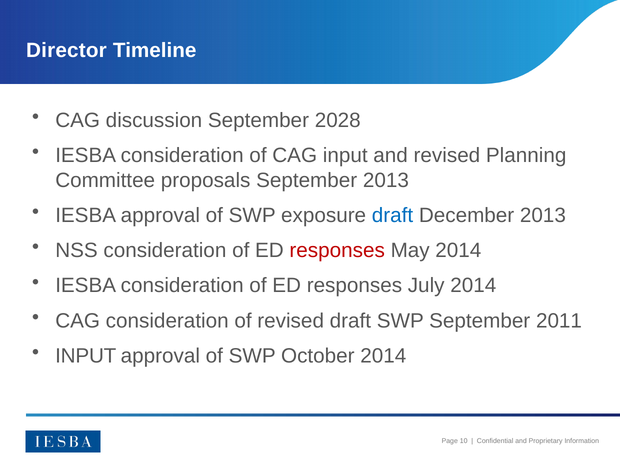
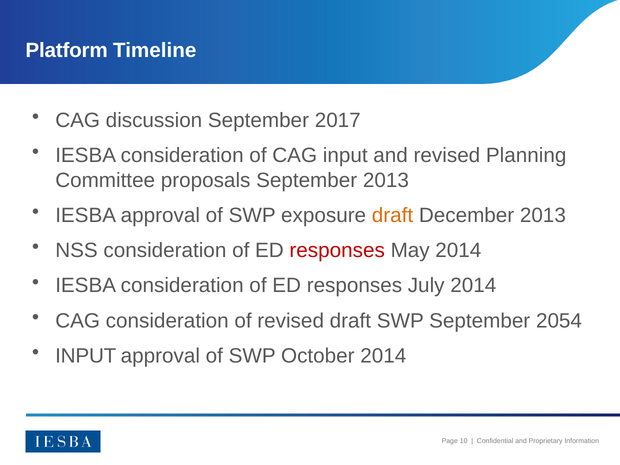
Director: Director -> Platform
2028: 2028 -> 2017
draft at (392, 215) colour: blue -> orange
2011: 2011 -> 2054
